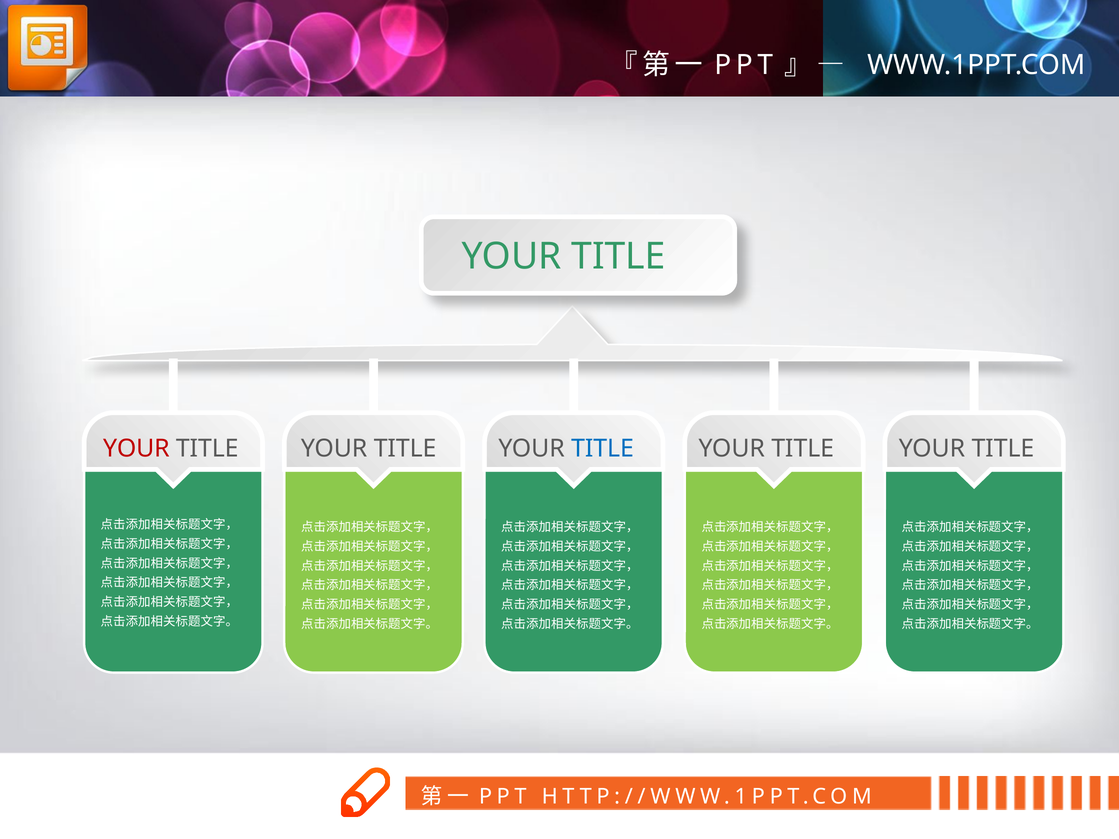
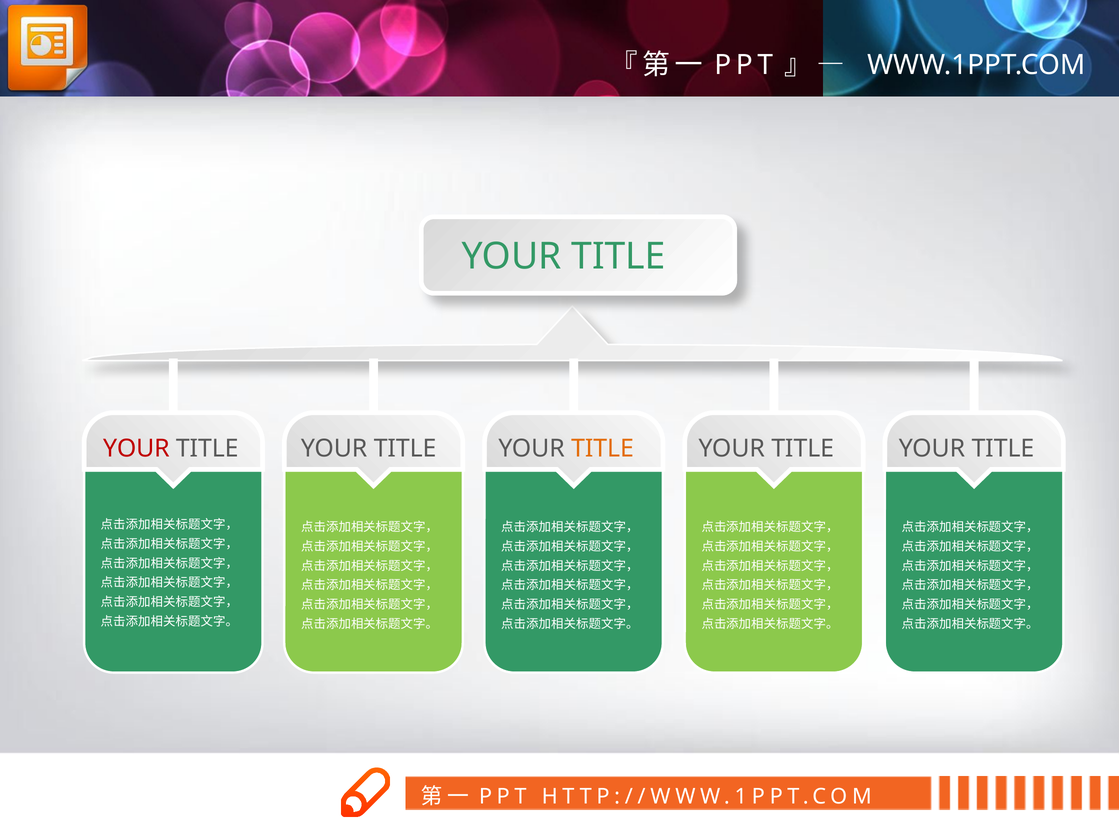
TITLE at (603, 449) colour: blue -> orange
